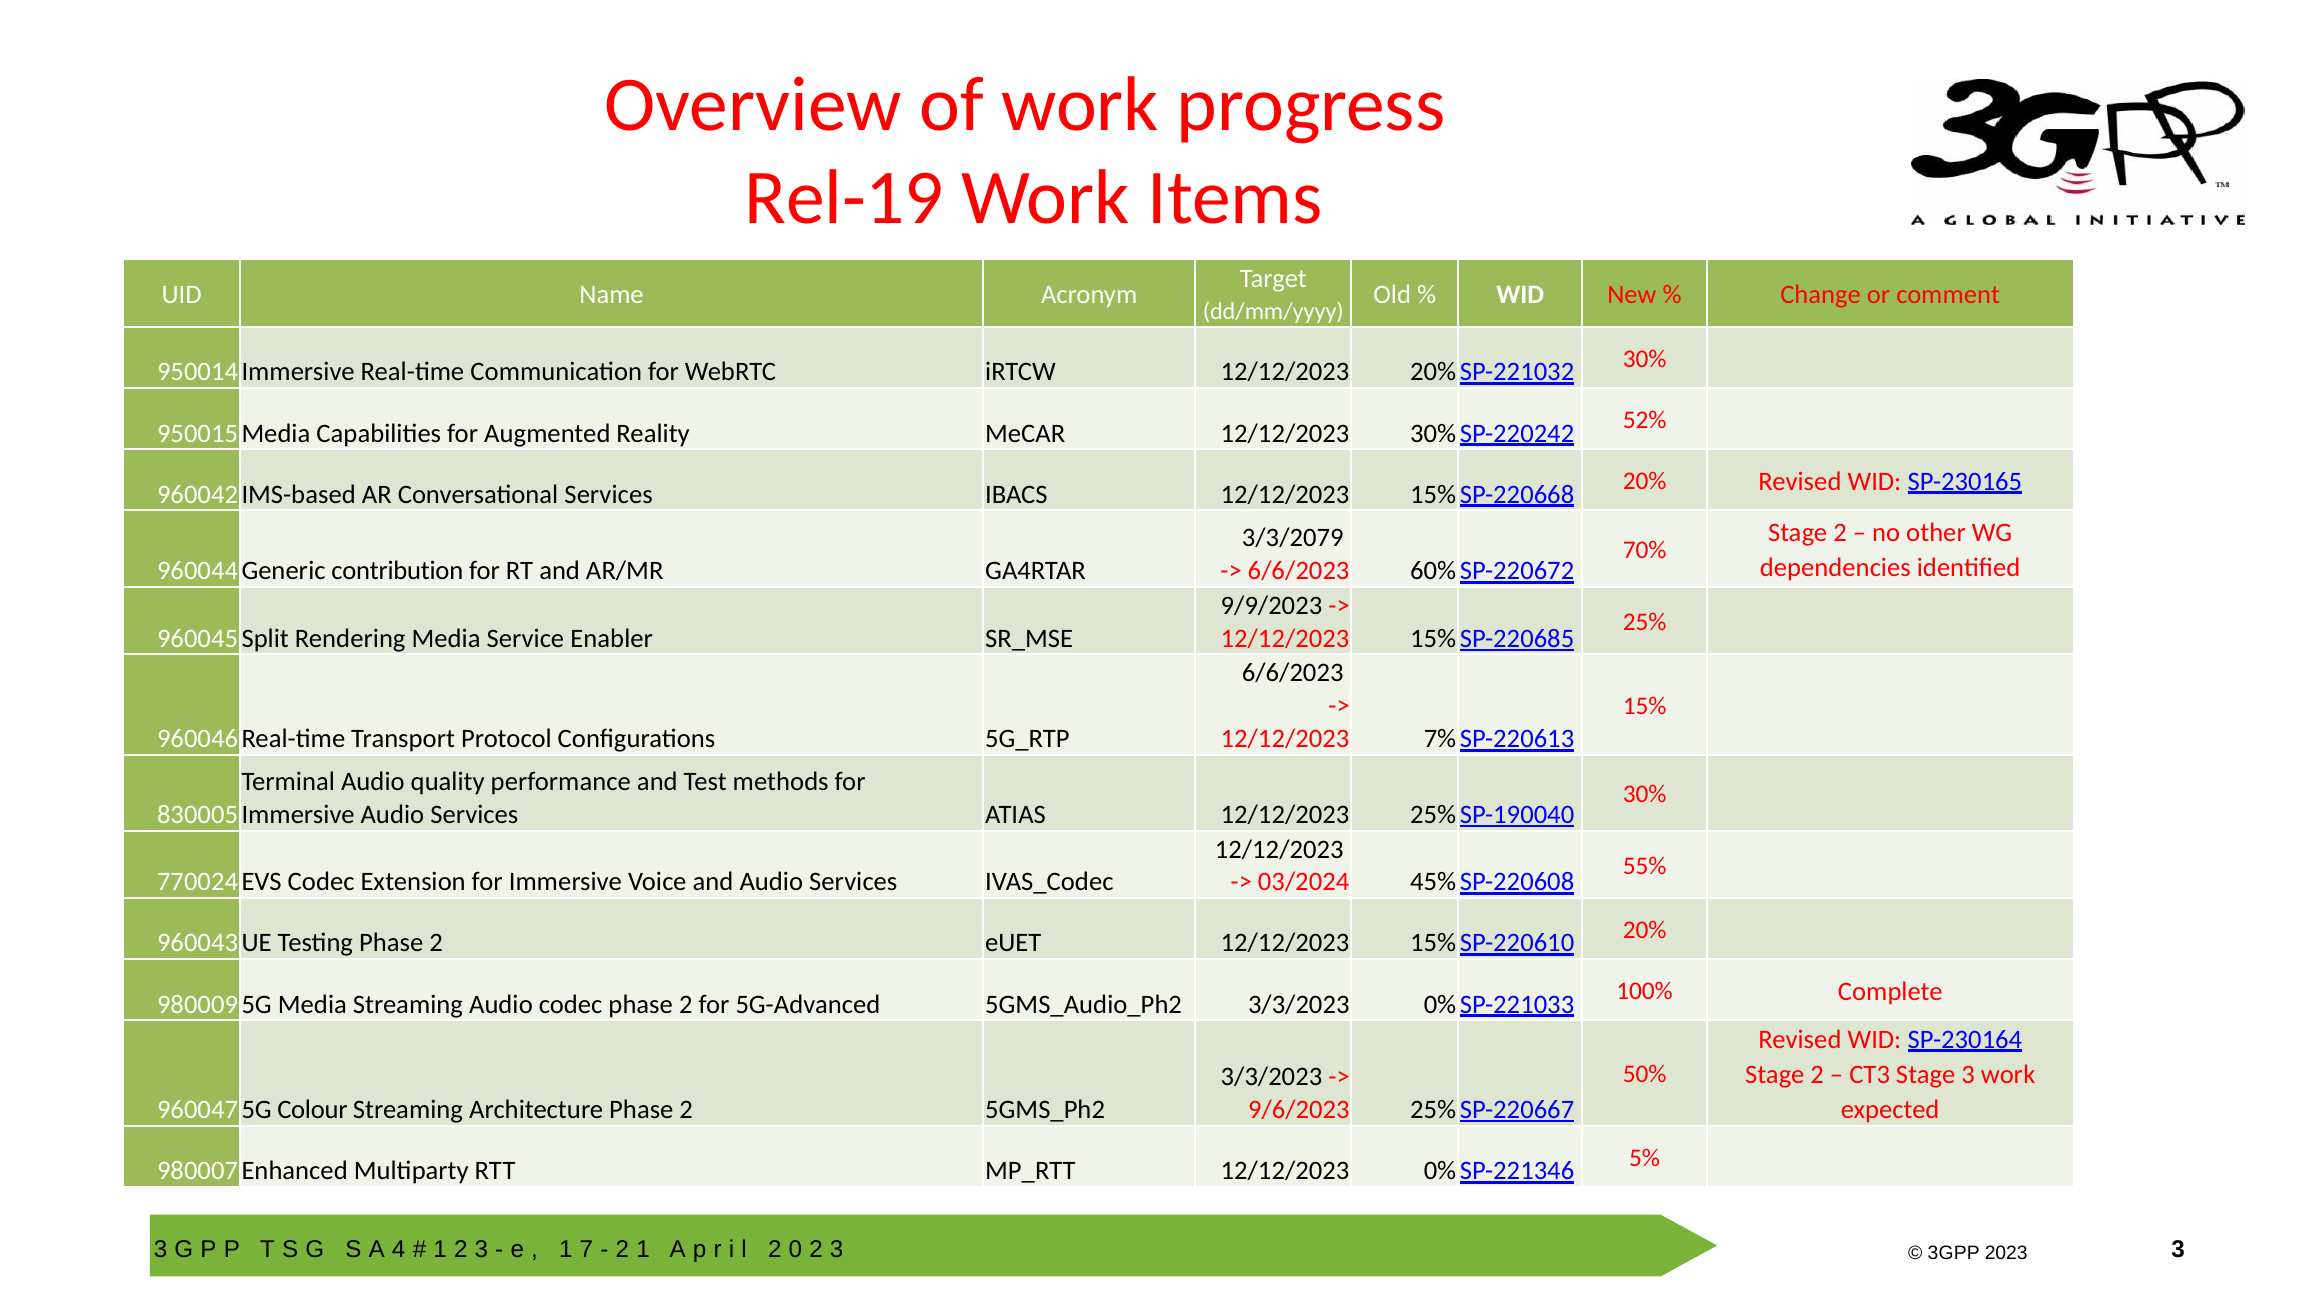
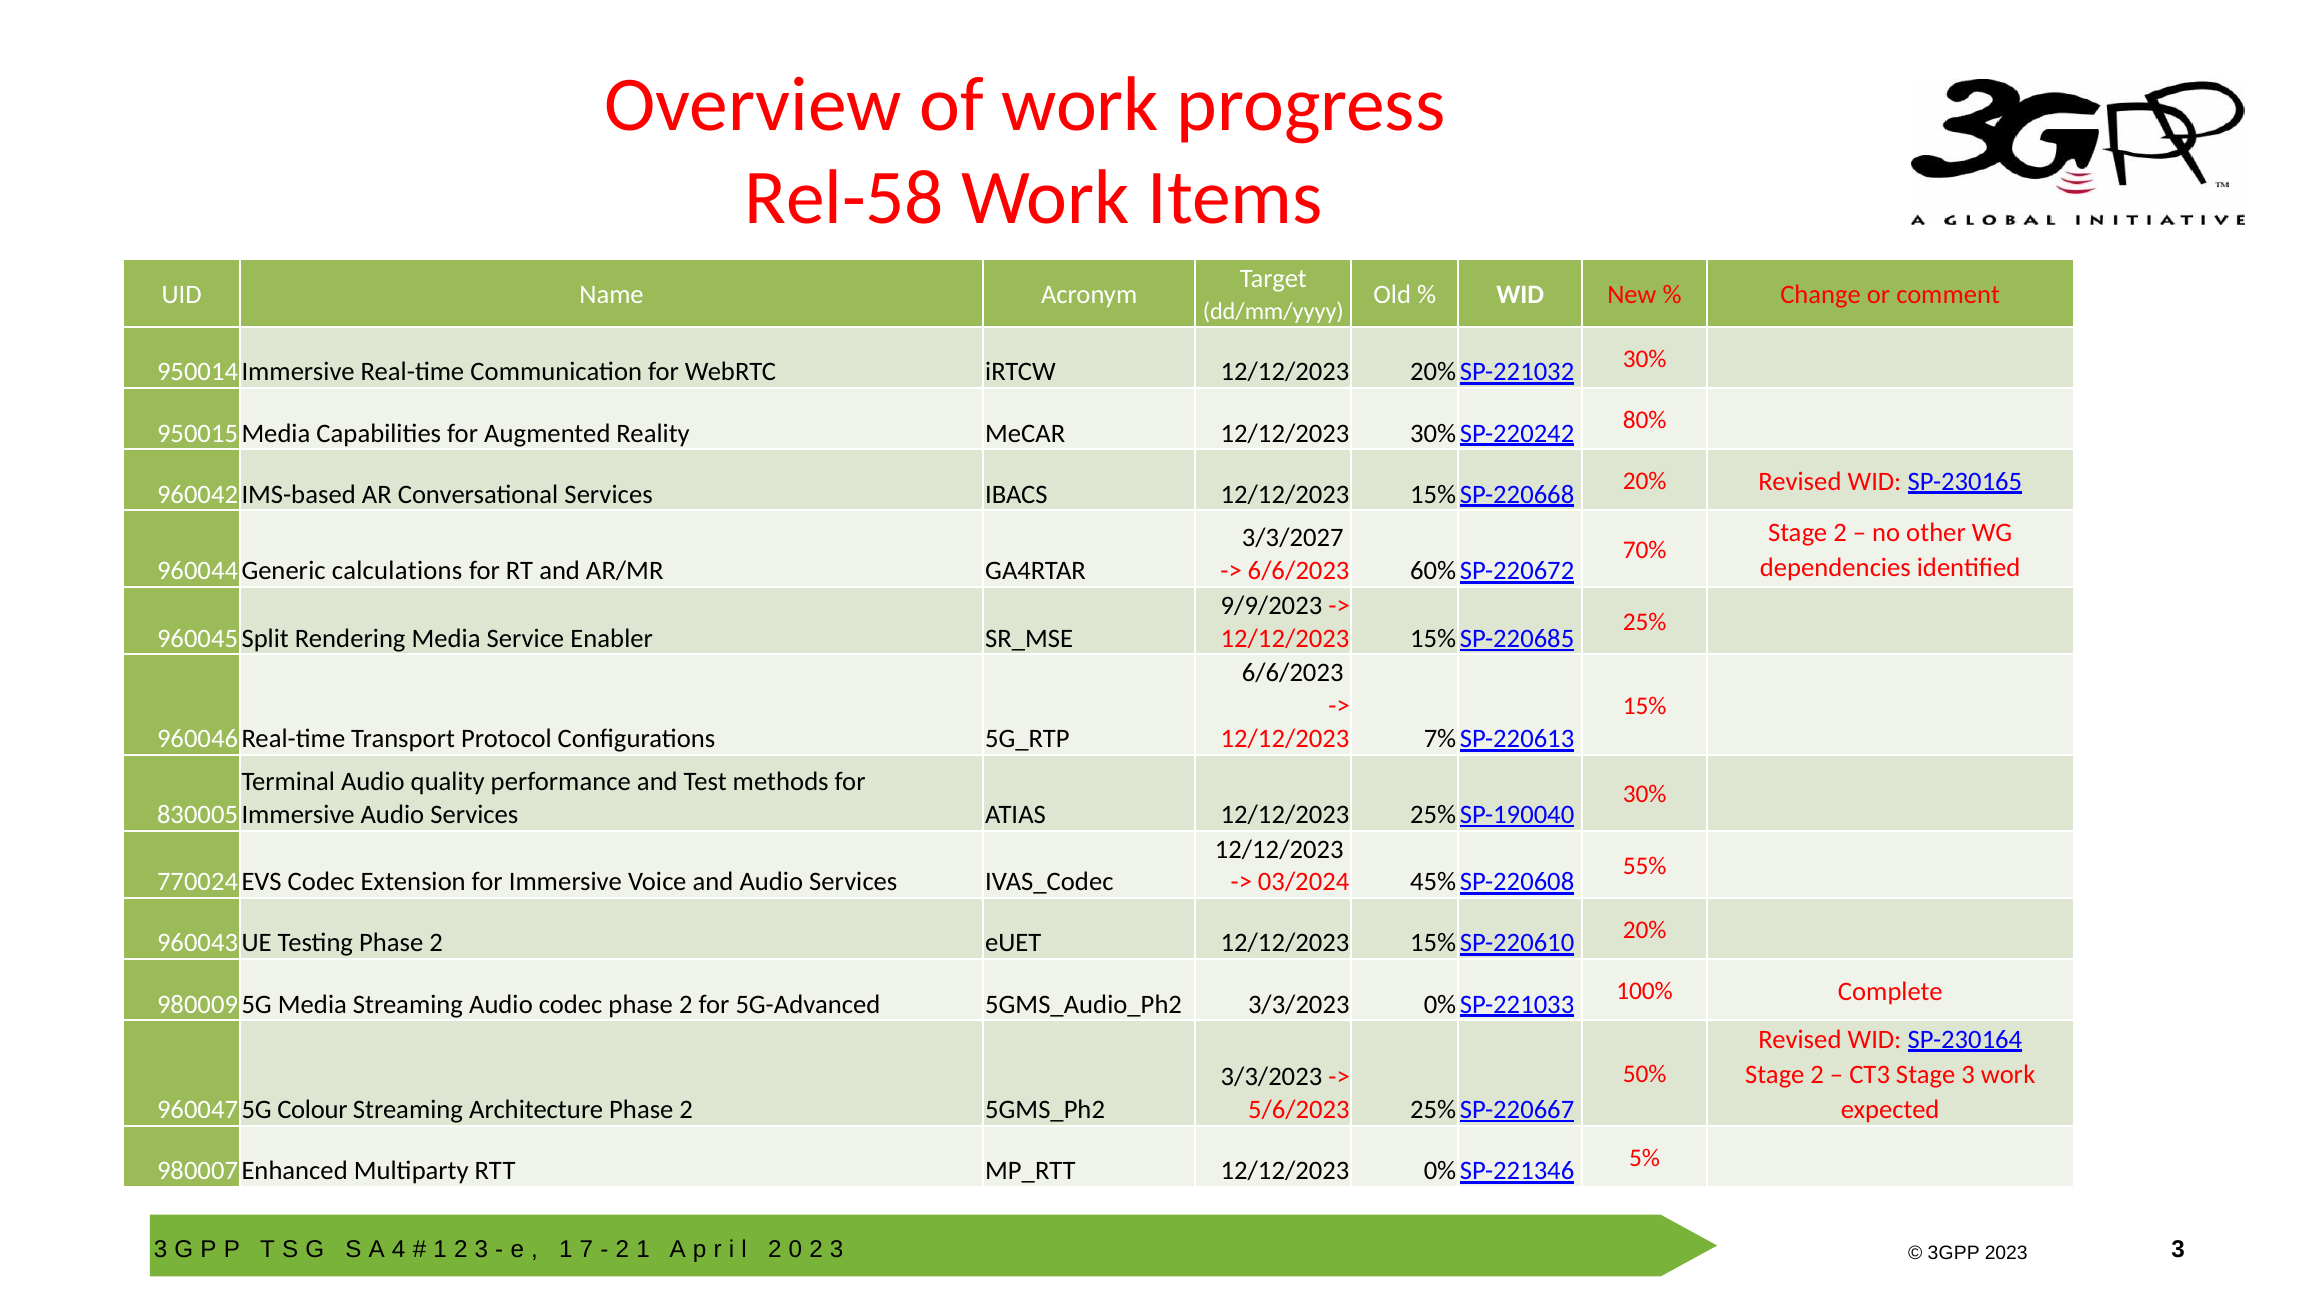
Rel-19: Rel-19 -> Rel-58
52%: 52% -> 80%
3/3/2079: 3/3/2079 -> 3/3/2027
contribution: contribution -> calculations
9/6/2023: 9/6/2023 -> 5/6/2023
